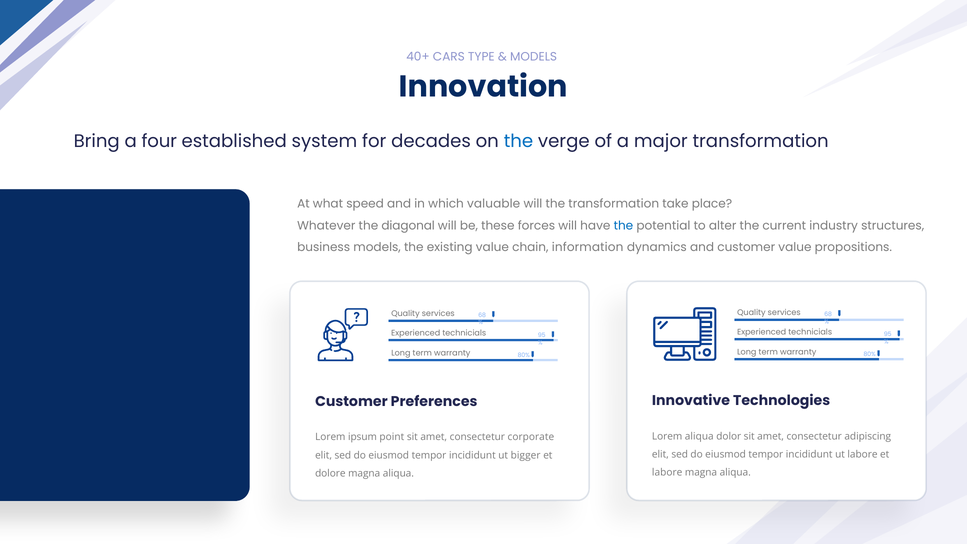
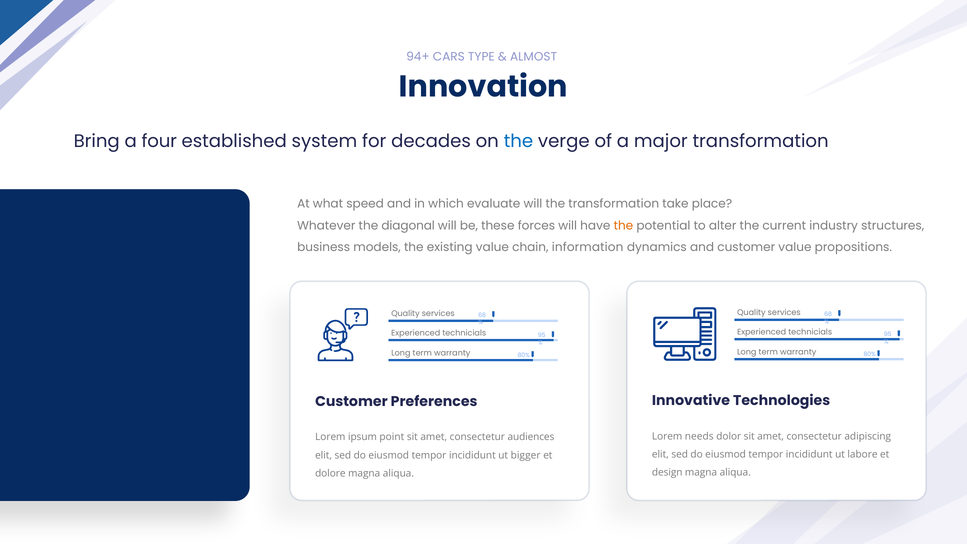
40+: 40+ -> 94+
MODELS at (534, 57): MODELS -> ALMOST
valuable: valuable -> evaluate
the at (623, 226) colour: blue -> orange
Lorem aliqua: aliqua -> needs
corporate: corporate -> audiences
labore at (667, 473): labore -> design
